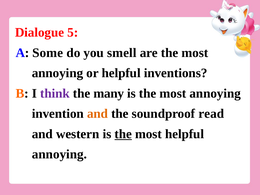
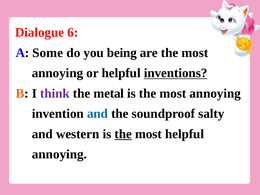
5: 5 -> 6
smell: smell -> being
inventions underline: none -> present
many: many -> metal
and at (98, 114) colour: orange -> blue
read: read -> salty
